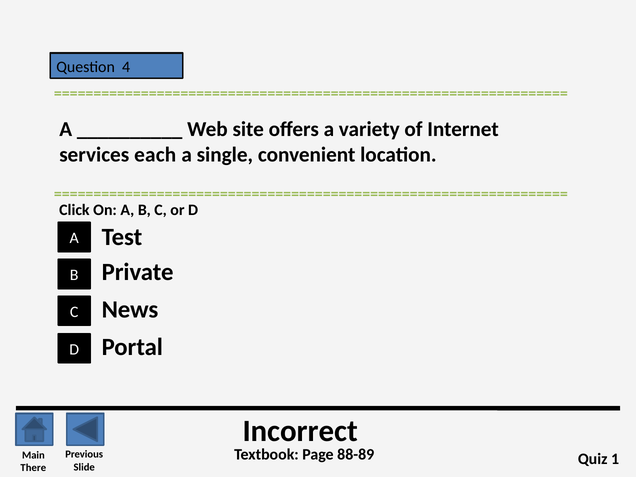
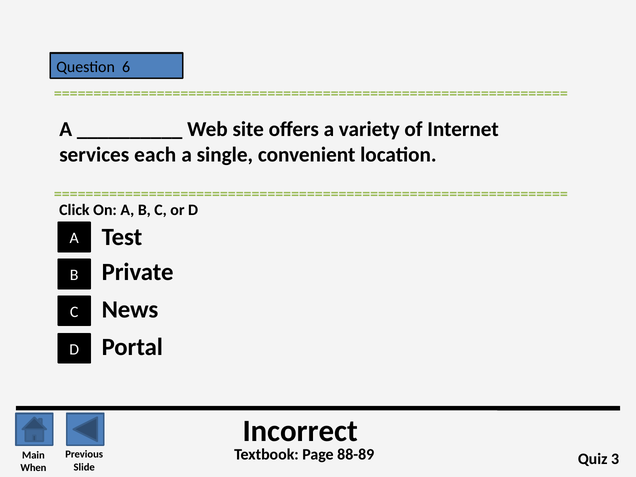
4: 4 -> 6
1: 1 -> 3
There: There -> When
